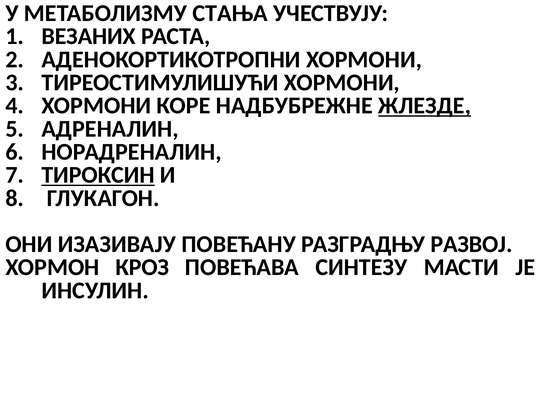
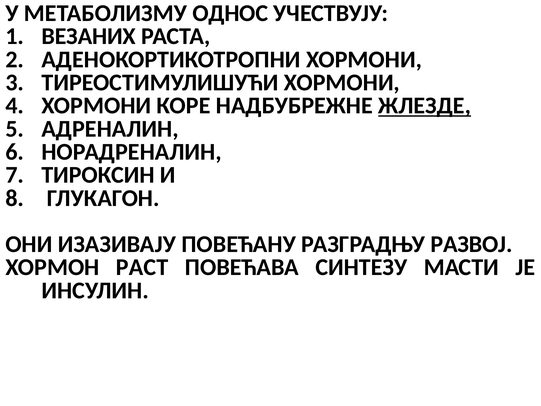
СТАЊА: СТАЊА -> ОДНОС
ТИРОКСИН underline: present -> none
КРОЗ: КРОЗ -> РАСТ
